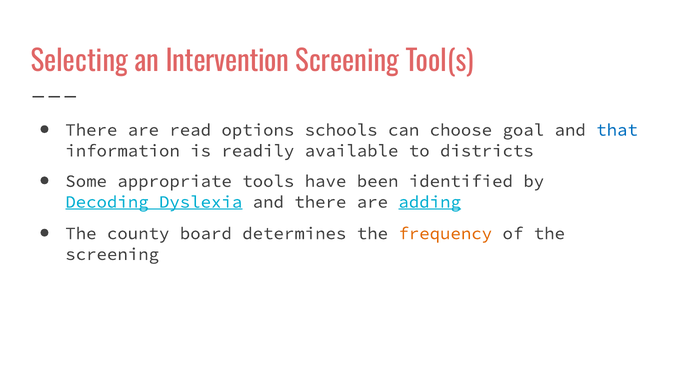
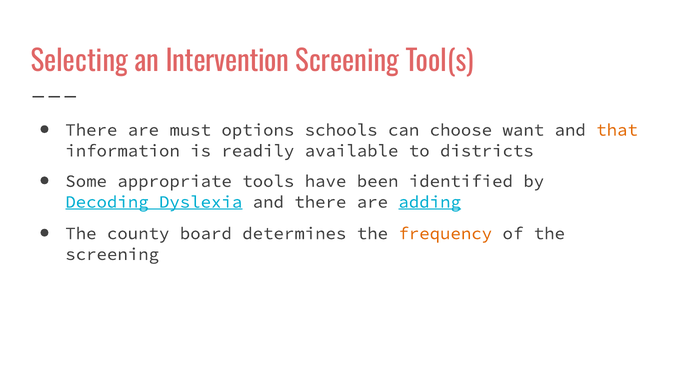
read: read -> must
goal: goal -> want
that colour: blue -> orange
